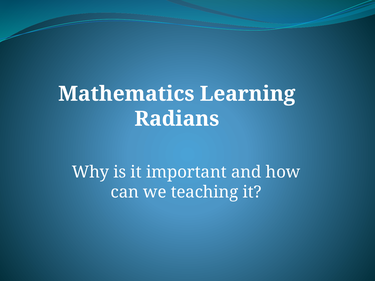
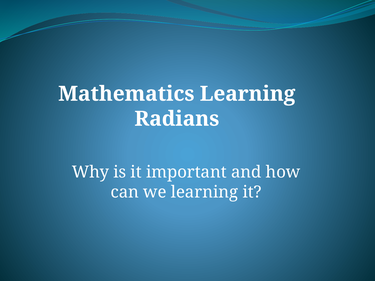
we teaching: teaching -> learning
